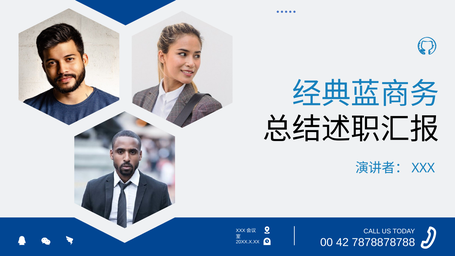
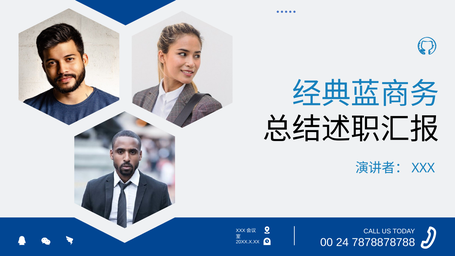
42: 42 -> 24
